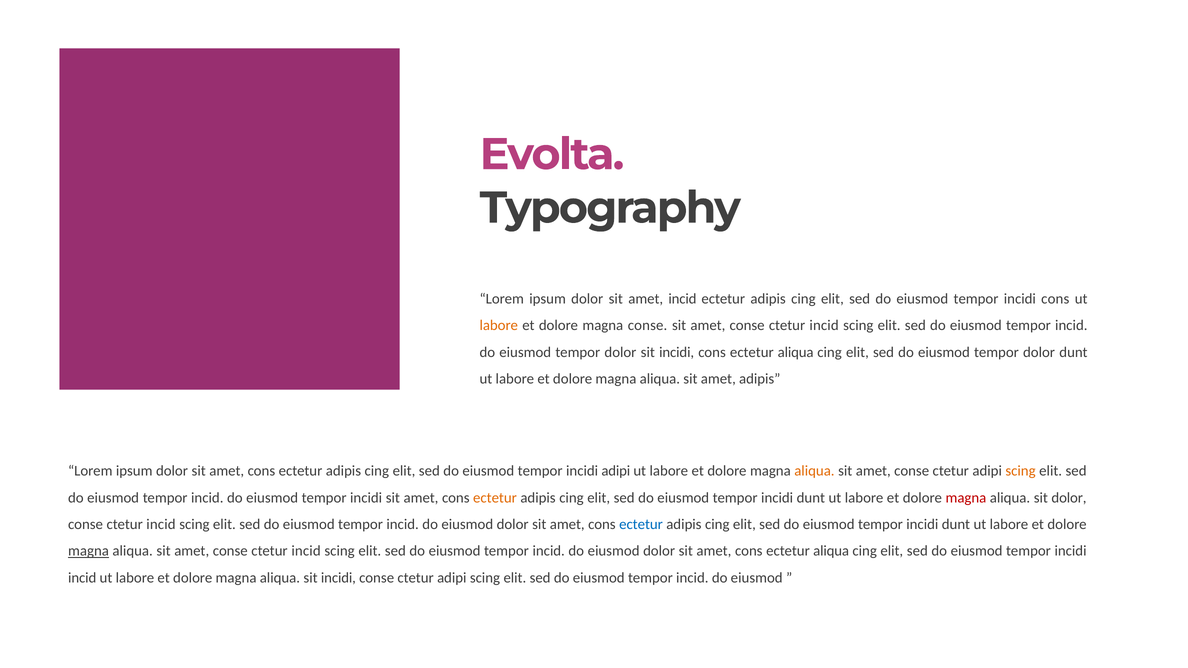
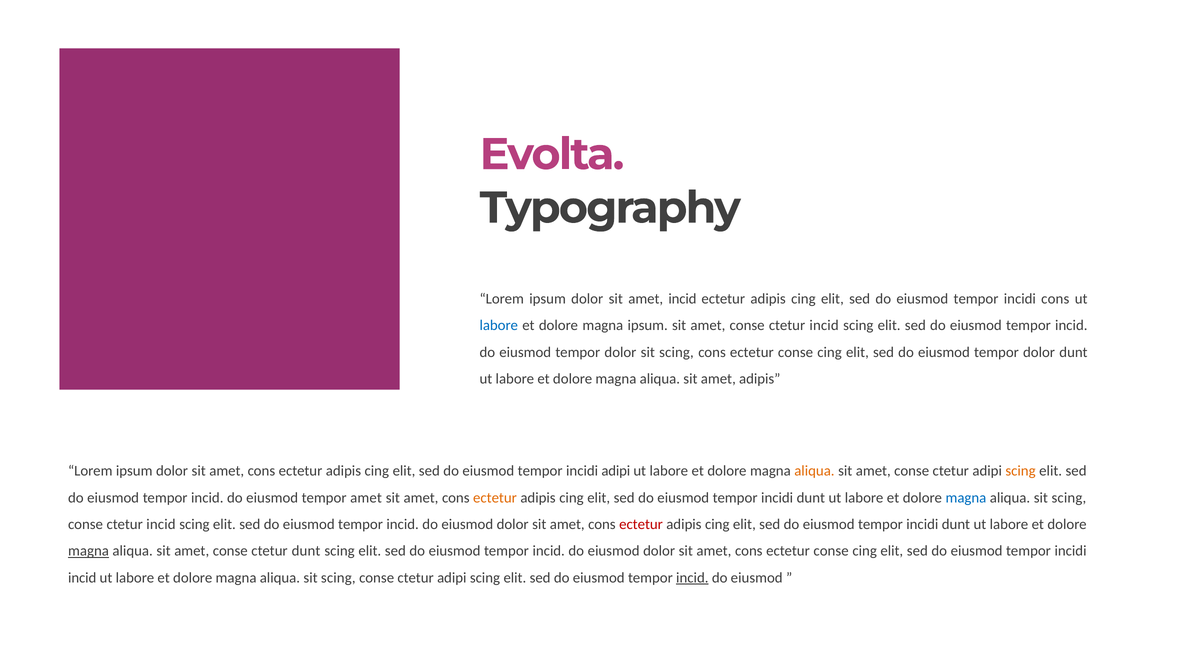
labore at (499, 326) colour: orange -> blue
magna conse: conse -> ipsum
dolor sit incidi: incidi -> scing
aliqua at (796, 352): aliqua -> conse
incidi at (366, 498): incidi -> amet
magna at (966, 498) colour: red -> blue
dolor at (1069, 498): dolor -> scing
ectetur at (641, 525) colour: blue -> red
incid at (306, 551): incid -> dunt
amet cons ectetur aliqua: aliqua -> conse
incidi at (338, 578): incidi -> scing
incid at (692, 578) underline: none -> present
